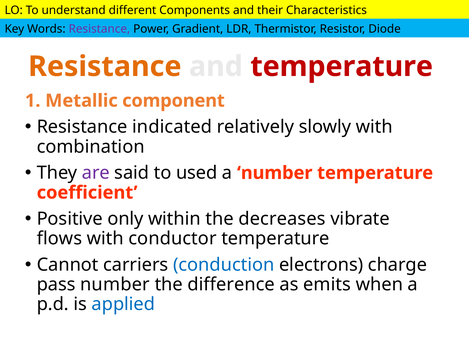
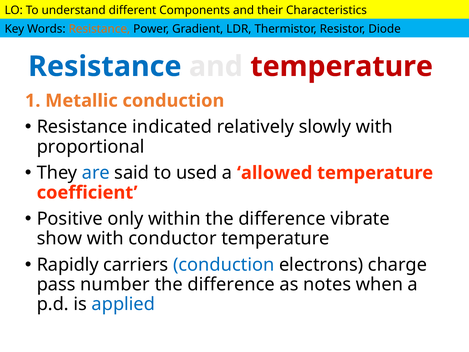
Resistance at (99, 29) colour: purple -> orange
Resistance at (105, 66) colour: orange -> blue
Metallic component: component -> conduction
combination: combination -> proportional
are colour: purple -> blue
a number: number -> allowed
within the decreases: decreases -> difference
flows: flows -> show
Cannot: Cannot -> Rapidly
emits: emits -> notes
